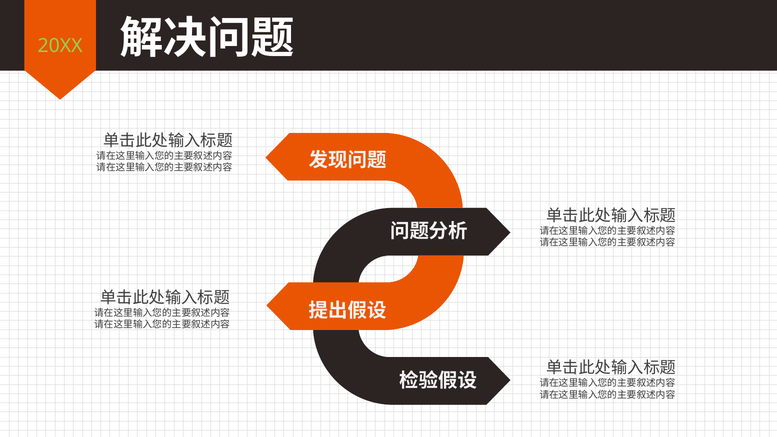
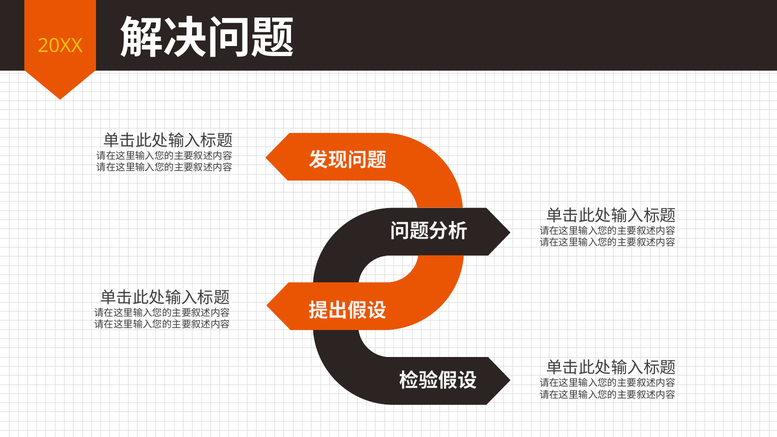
20XX colour: light green -> yellow
